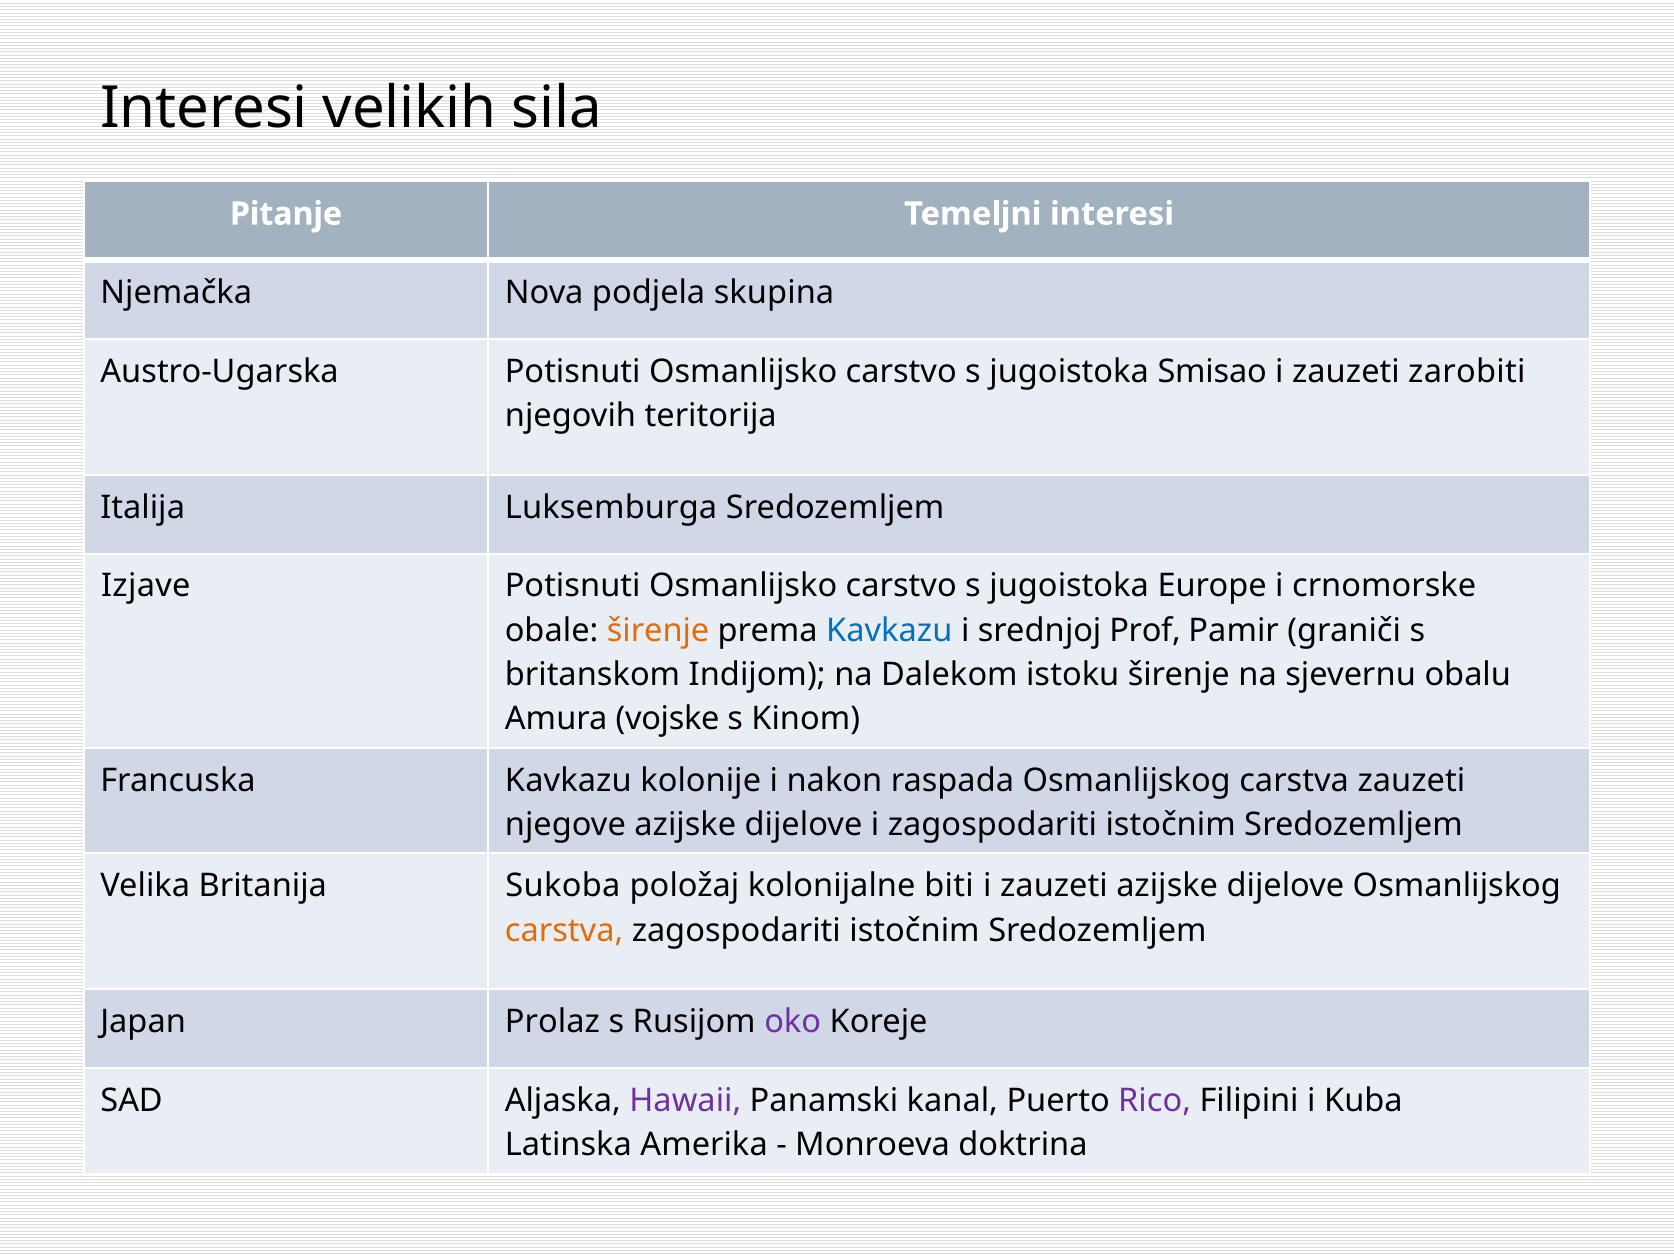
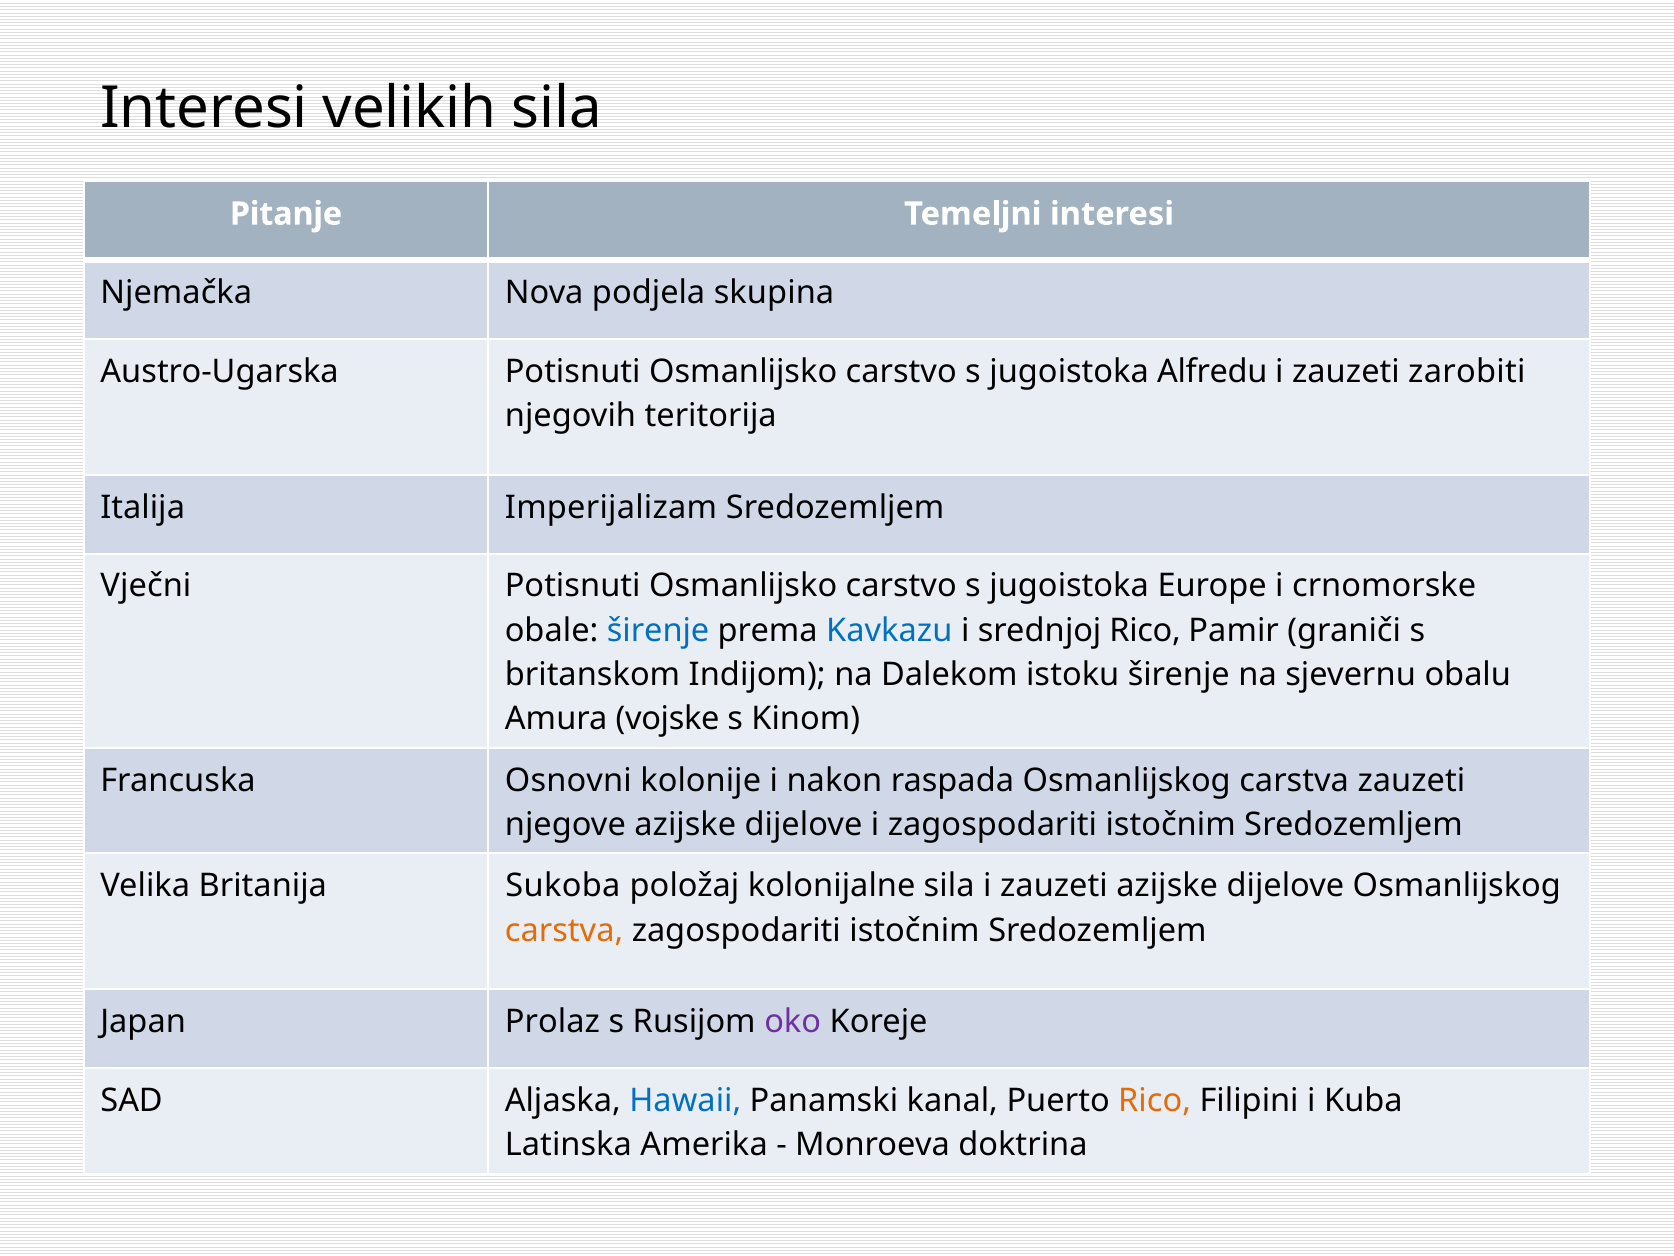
Smisao: Smisao -> Alfredu
Luksemburga: Luksemburga -> Imperijalizam
Izjave: Izjave -> Vječni
širenje at (658, 630) colour: orange -> blue
srednjoj Prof: Prof -> Rico
Francuska Kavkazu: Kavkazu -> Osnovni
kolonijalne biti: biti -> sila
Hawaii colour: purple -> blue
Rico at (1155, 1100) colour: purple -> orange
